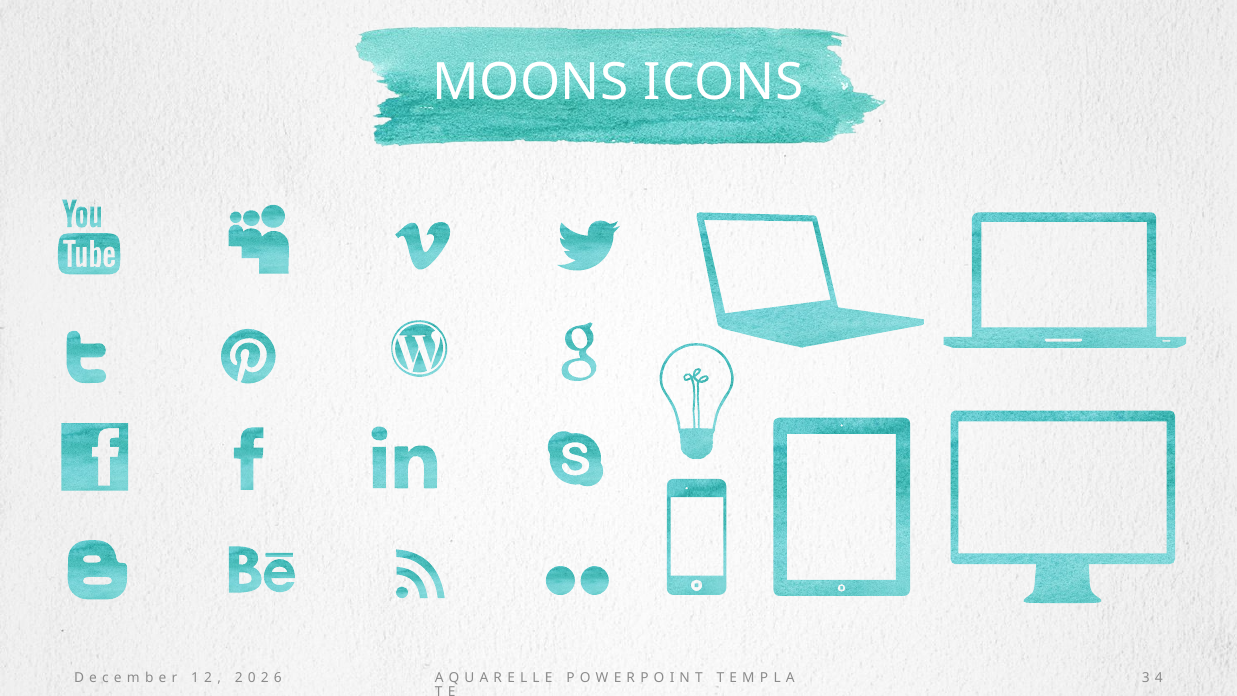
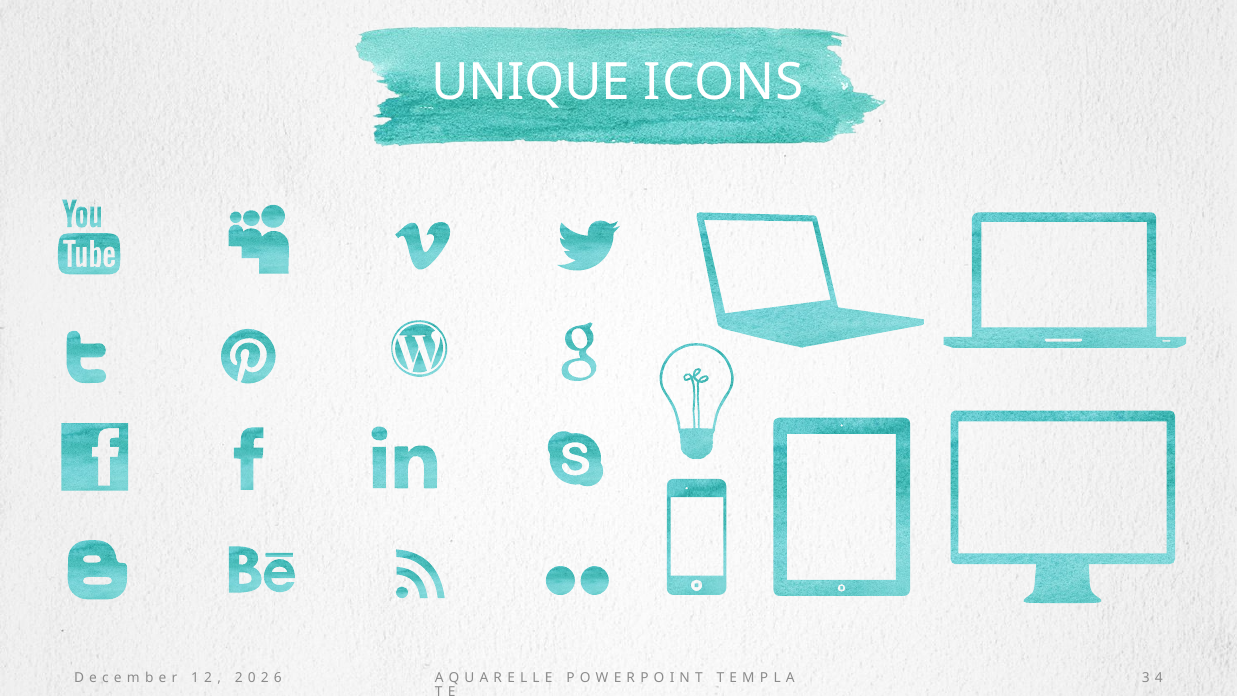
MOONS: MOONS -> UNIQUE
